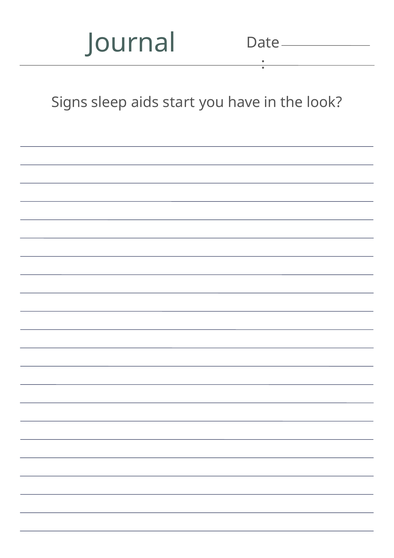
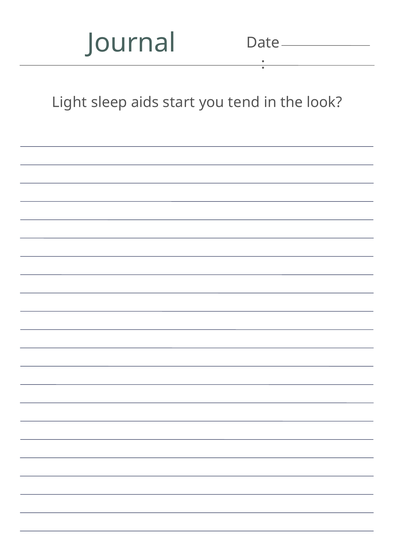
Signs: Signs -> Light
have: have -> tend
